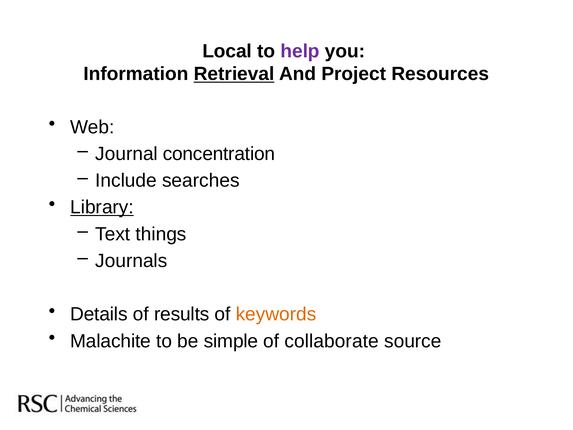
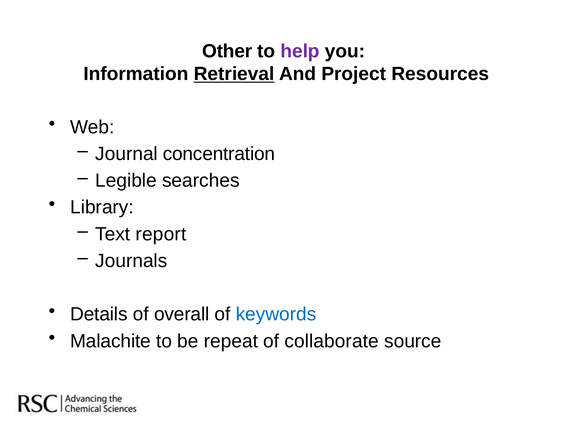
Local: Local -> Other
Include: Include -> Legible
Library underline: present -> none
things: things -> report
results: results -> overall
keywords colour: orange -> blue
simple: simple -> repeat
